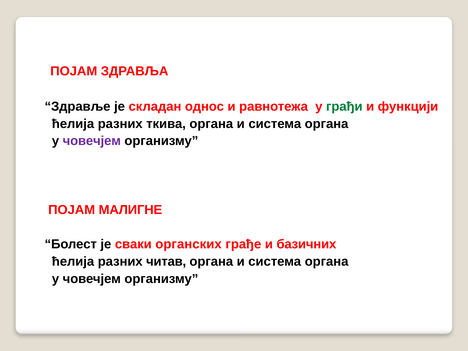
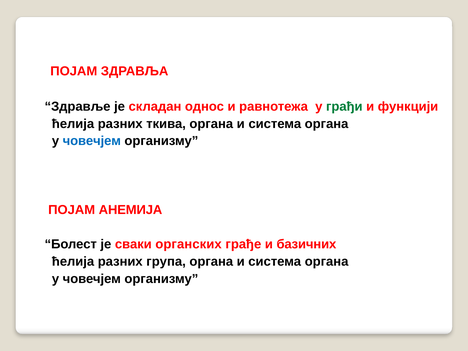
човечјем at (92, 141) colour: purple -> blue
МАЛИГНЕ: МАЛИГНЕ -> АНЕМИЈА
читав: читав -> група
